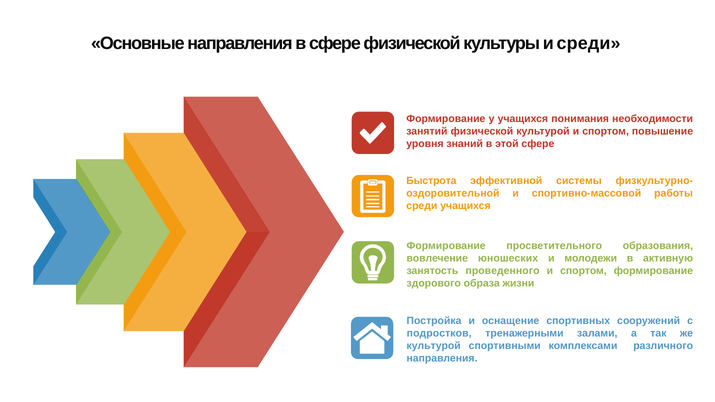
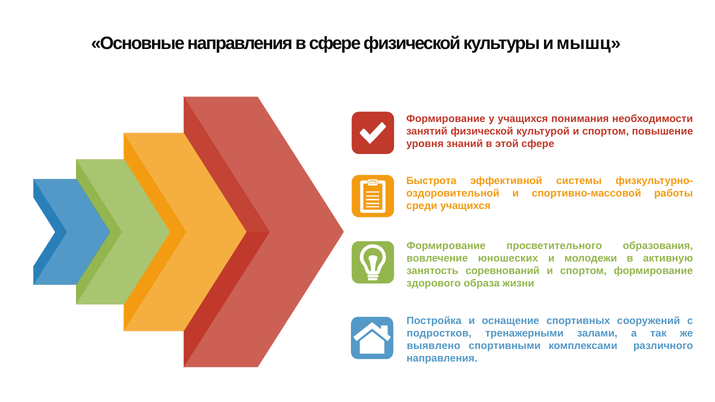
и среди: среди -> мышц
проведенного: проведенного -> соревнований
культурой at (434, 346): культурой -> выявлено
